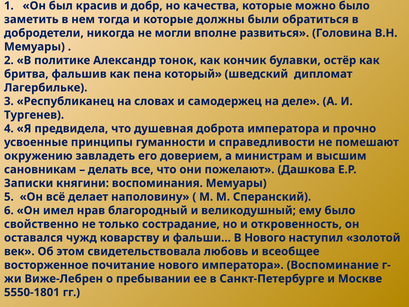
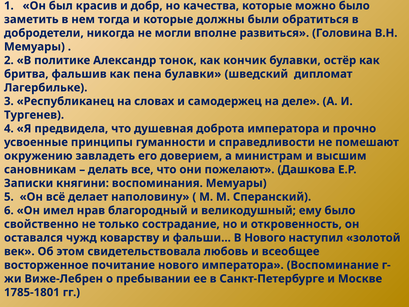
пена который: который -> булавки
5550-1801: 5550-1801 -> 1785-1801
